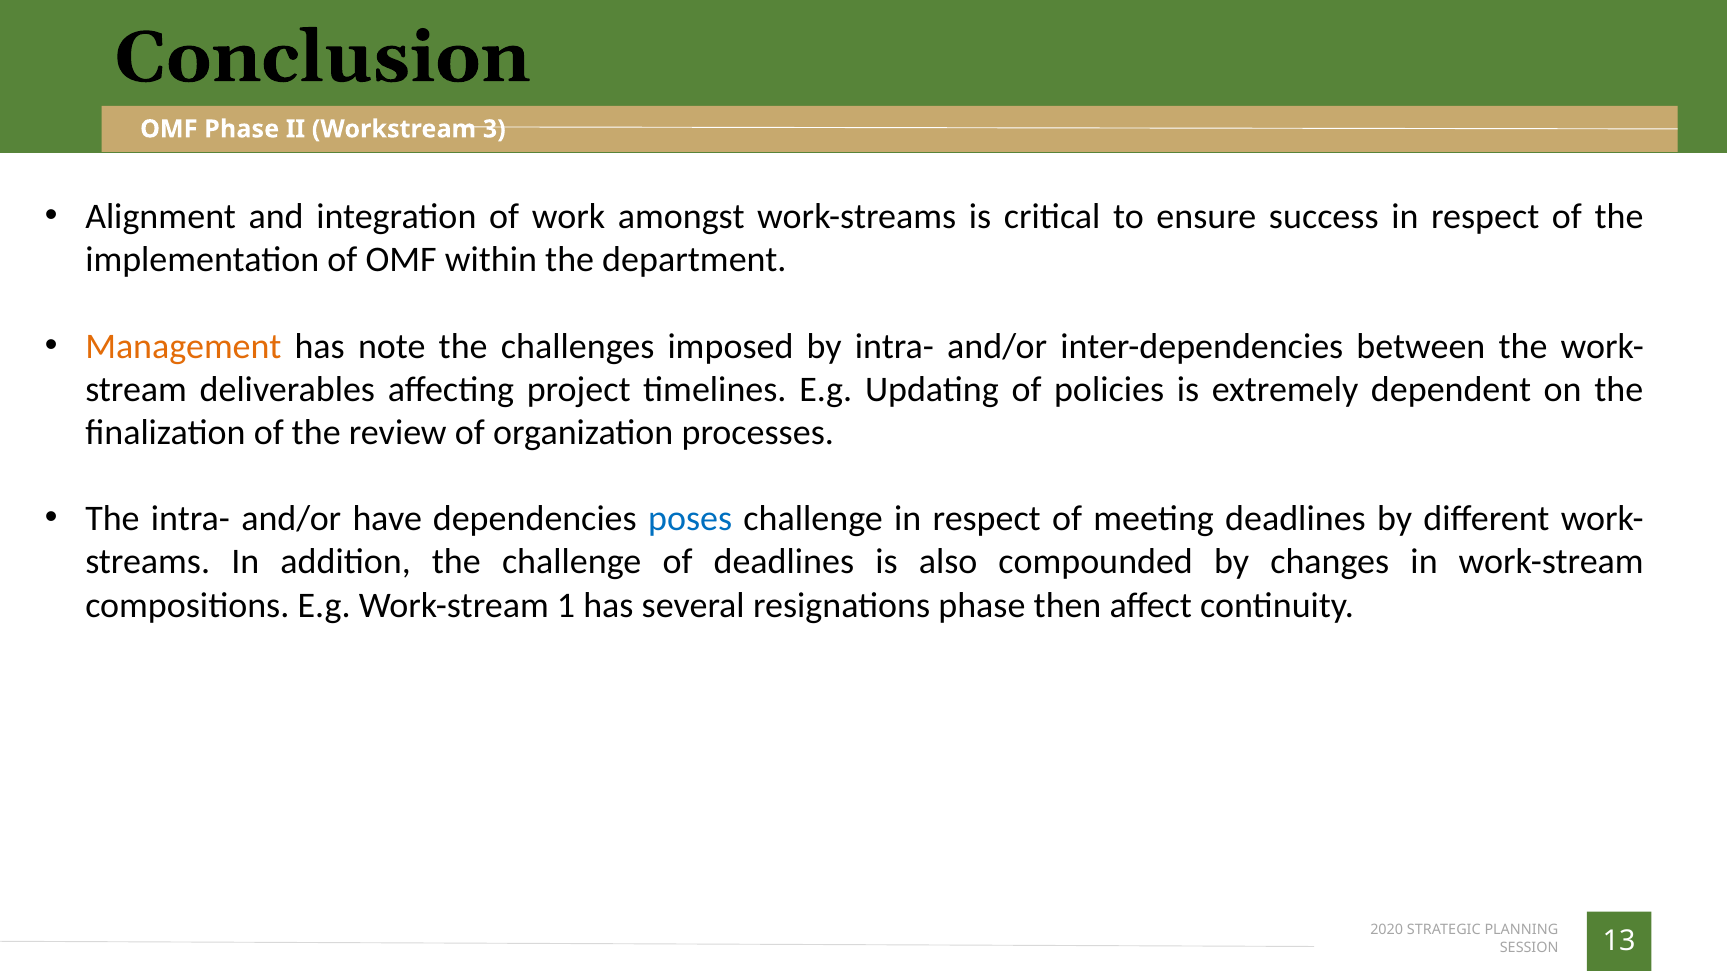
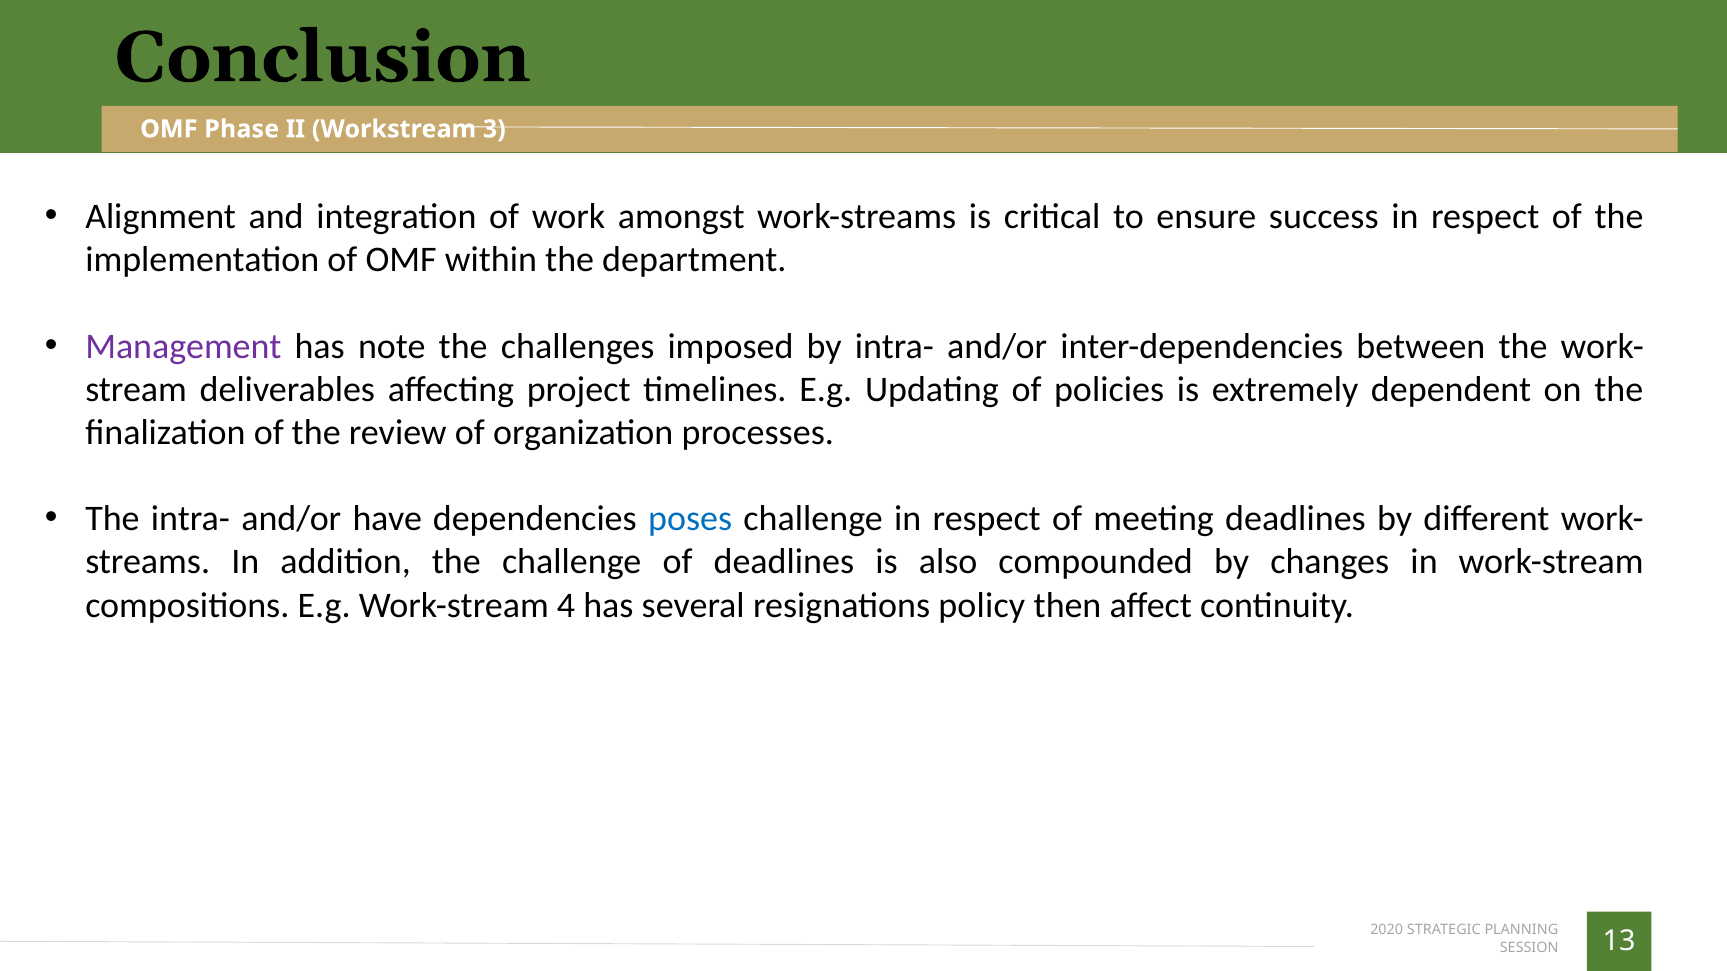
Management colour: orange -> purple
1: 1 -> 4
resignations phase: phase -> policy
